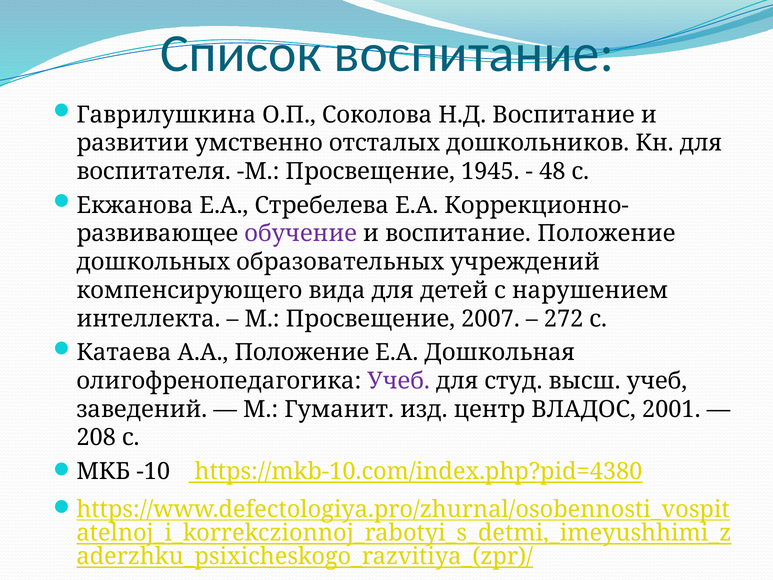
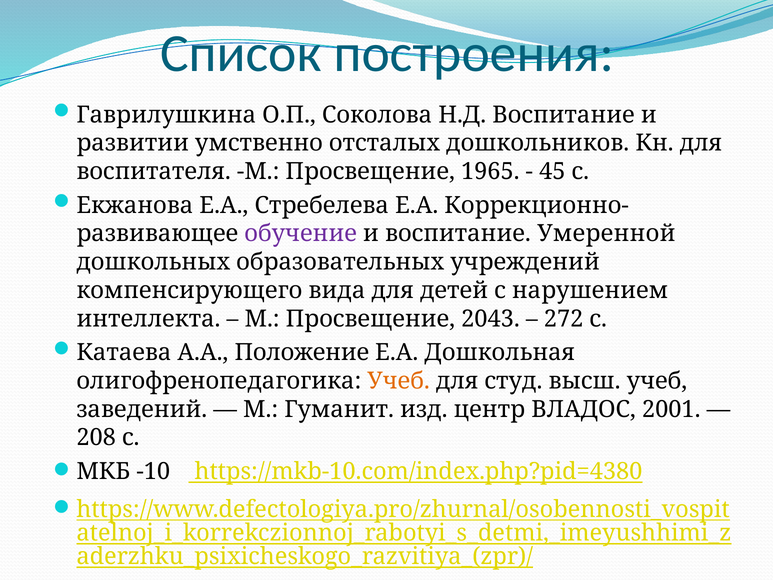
Список воспитание: воспитание -> построения
1945: 1945 -> 1965
48: 48 -> 45
воспитание Положение: Положение -> Умеренной
2007: 2007 -> 2043
Учеб at (399, 381) colour: purple -> orange
